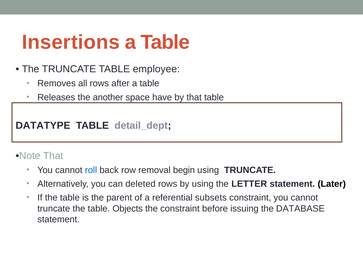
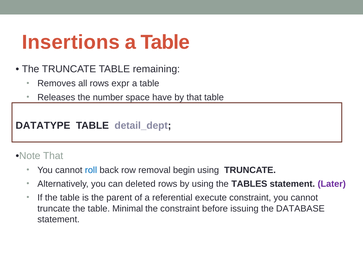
employee: employee -> remaining
after: after -> expr
another: another -> number
LETTER: LETTER -> TABLES
Later colour: black -> purple
subsets: subsets -> execute
Objects: Objects -> Minimal
